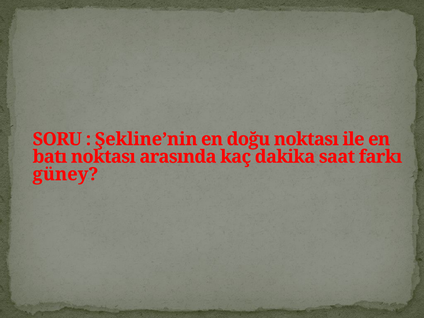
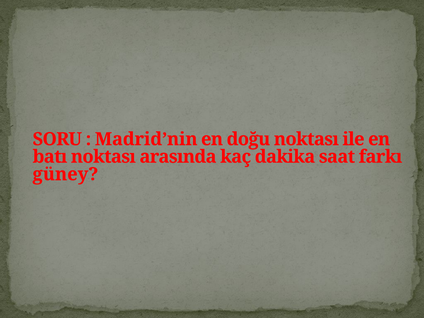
Şekline’nin: Şekline’nin -> Madrid’nin
